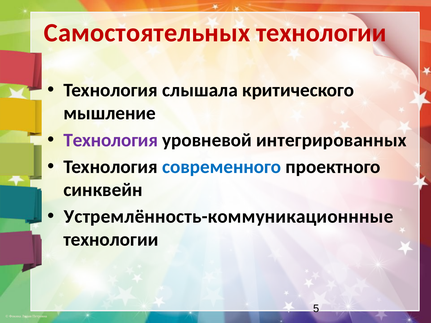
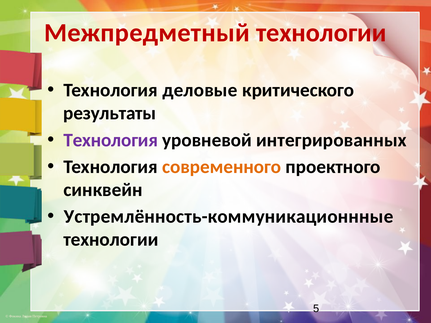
Самостоятельных: Самостоятельных -> Межпредметный
слышала: слышала -> деловые
мышление: мышление -> результаты
современного colour: blue -> orange
